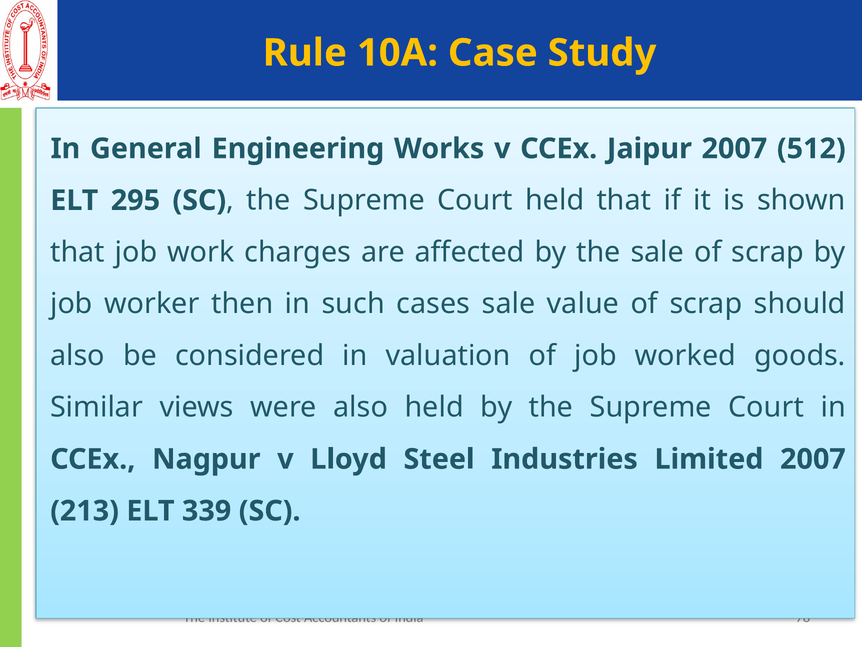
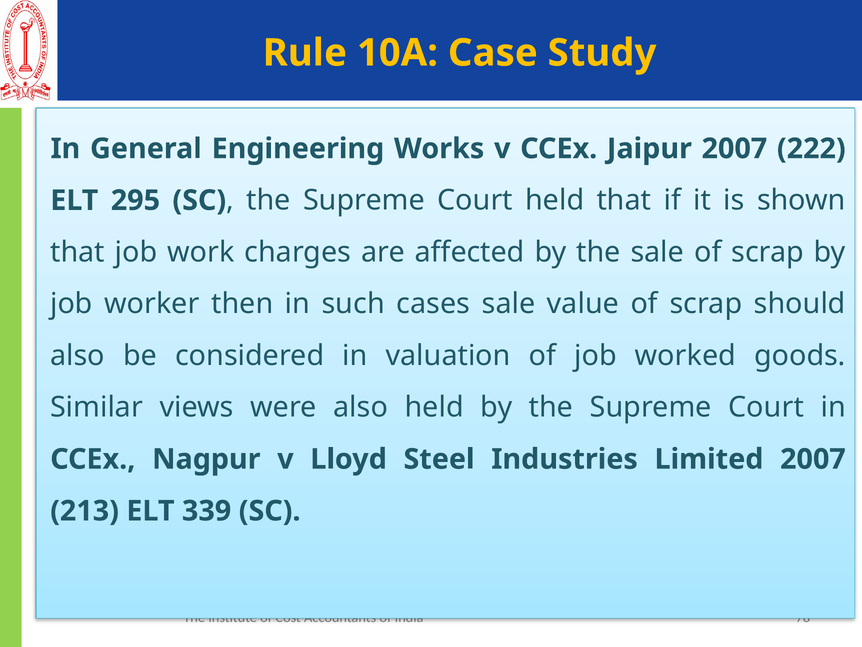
512: 512 -> 222
